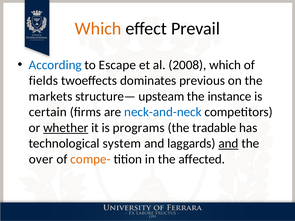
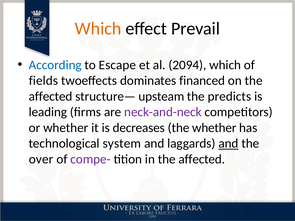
2008: 2008 -> 2094
previous: previous -> financed
markets at (51, 96): markets -> affected
instance: instance -> predicts
certain: certain -> leading
neck-and-neck colour: blue -> purple
whether at (66, 128) underline: present -> none
programs: programs -> decreases
the tradable: tradable -> whether
compe- colour: orange -> purple
